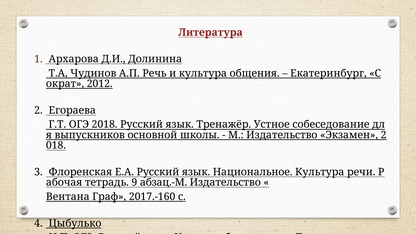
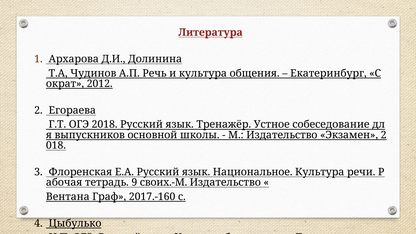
абзац.-М: абзац.-М -> своих.-М
